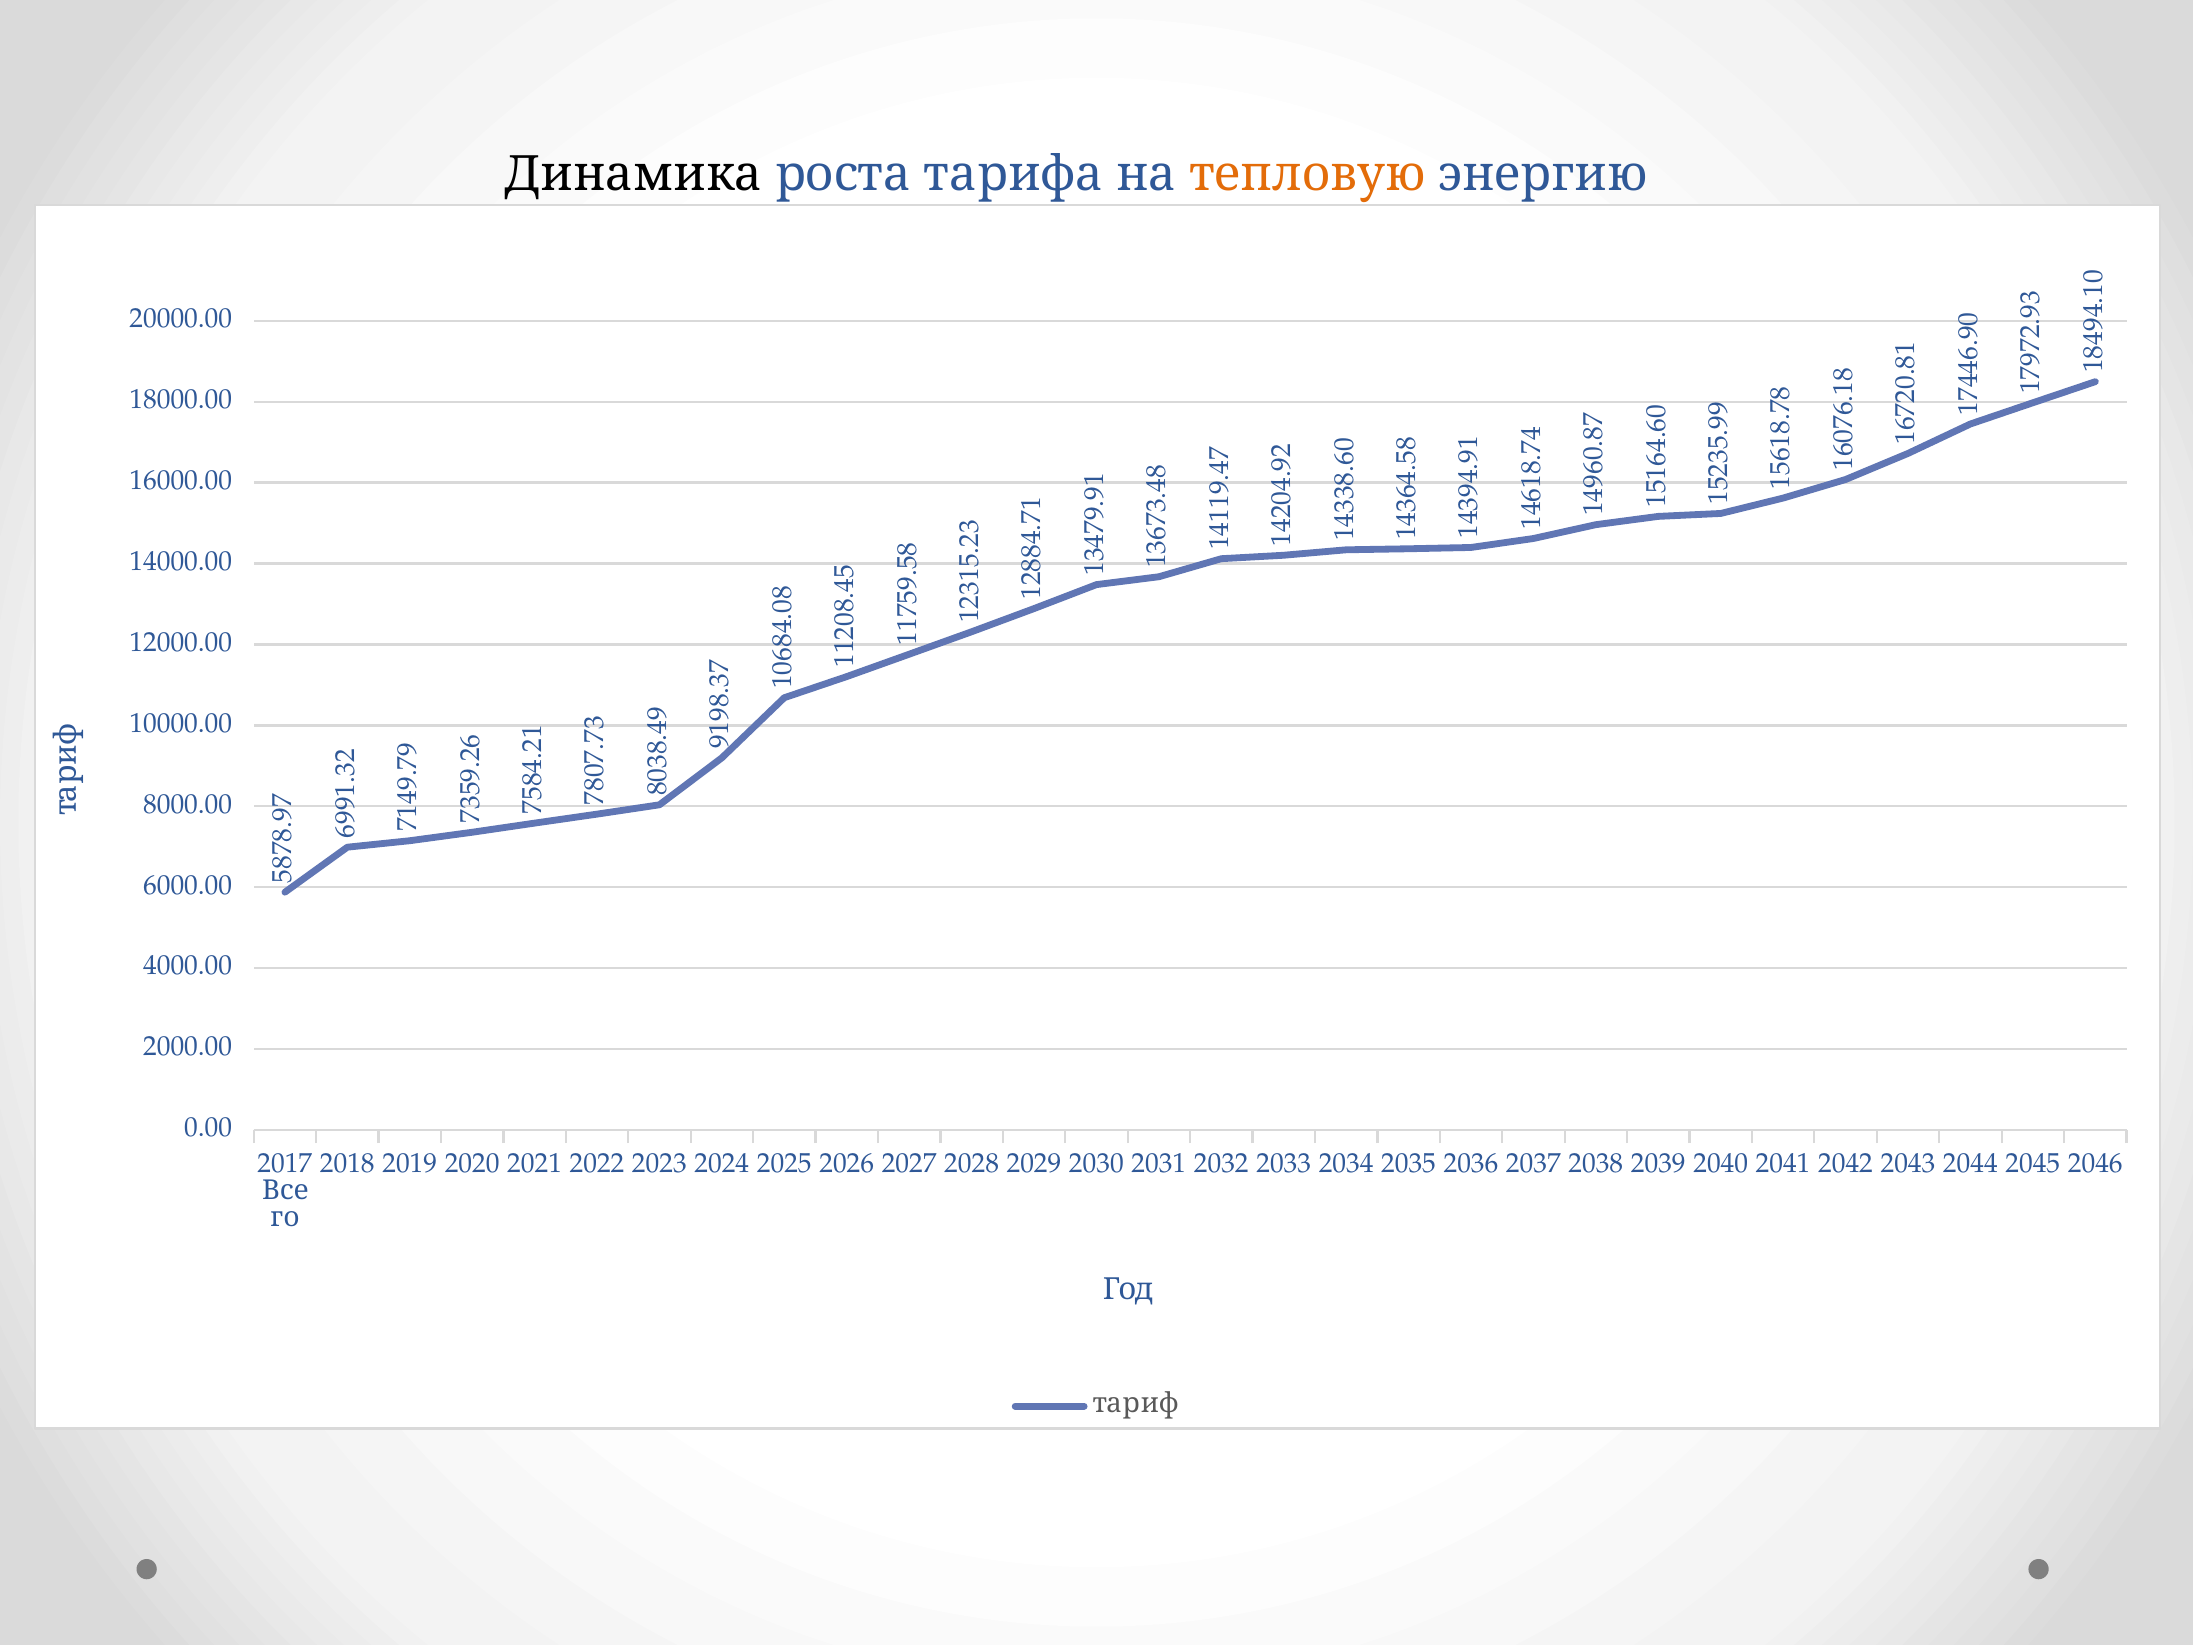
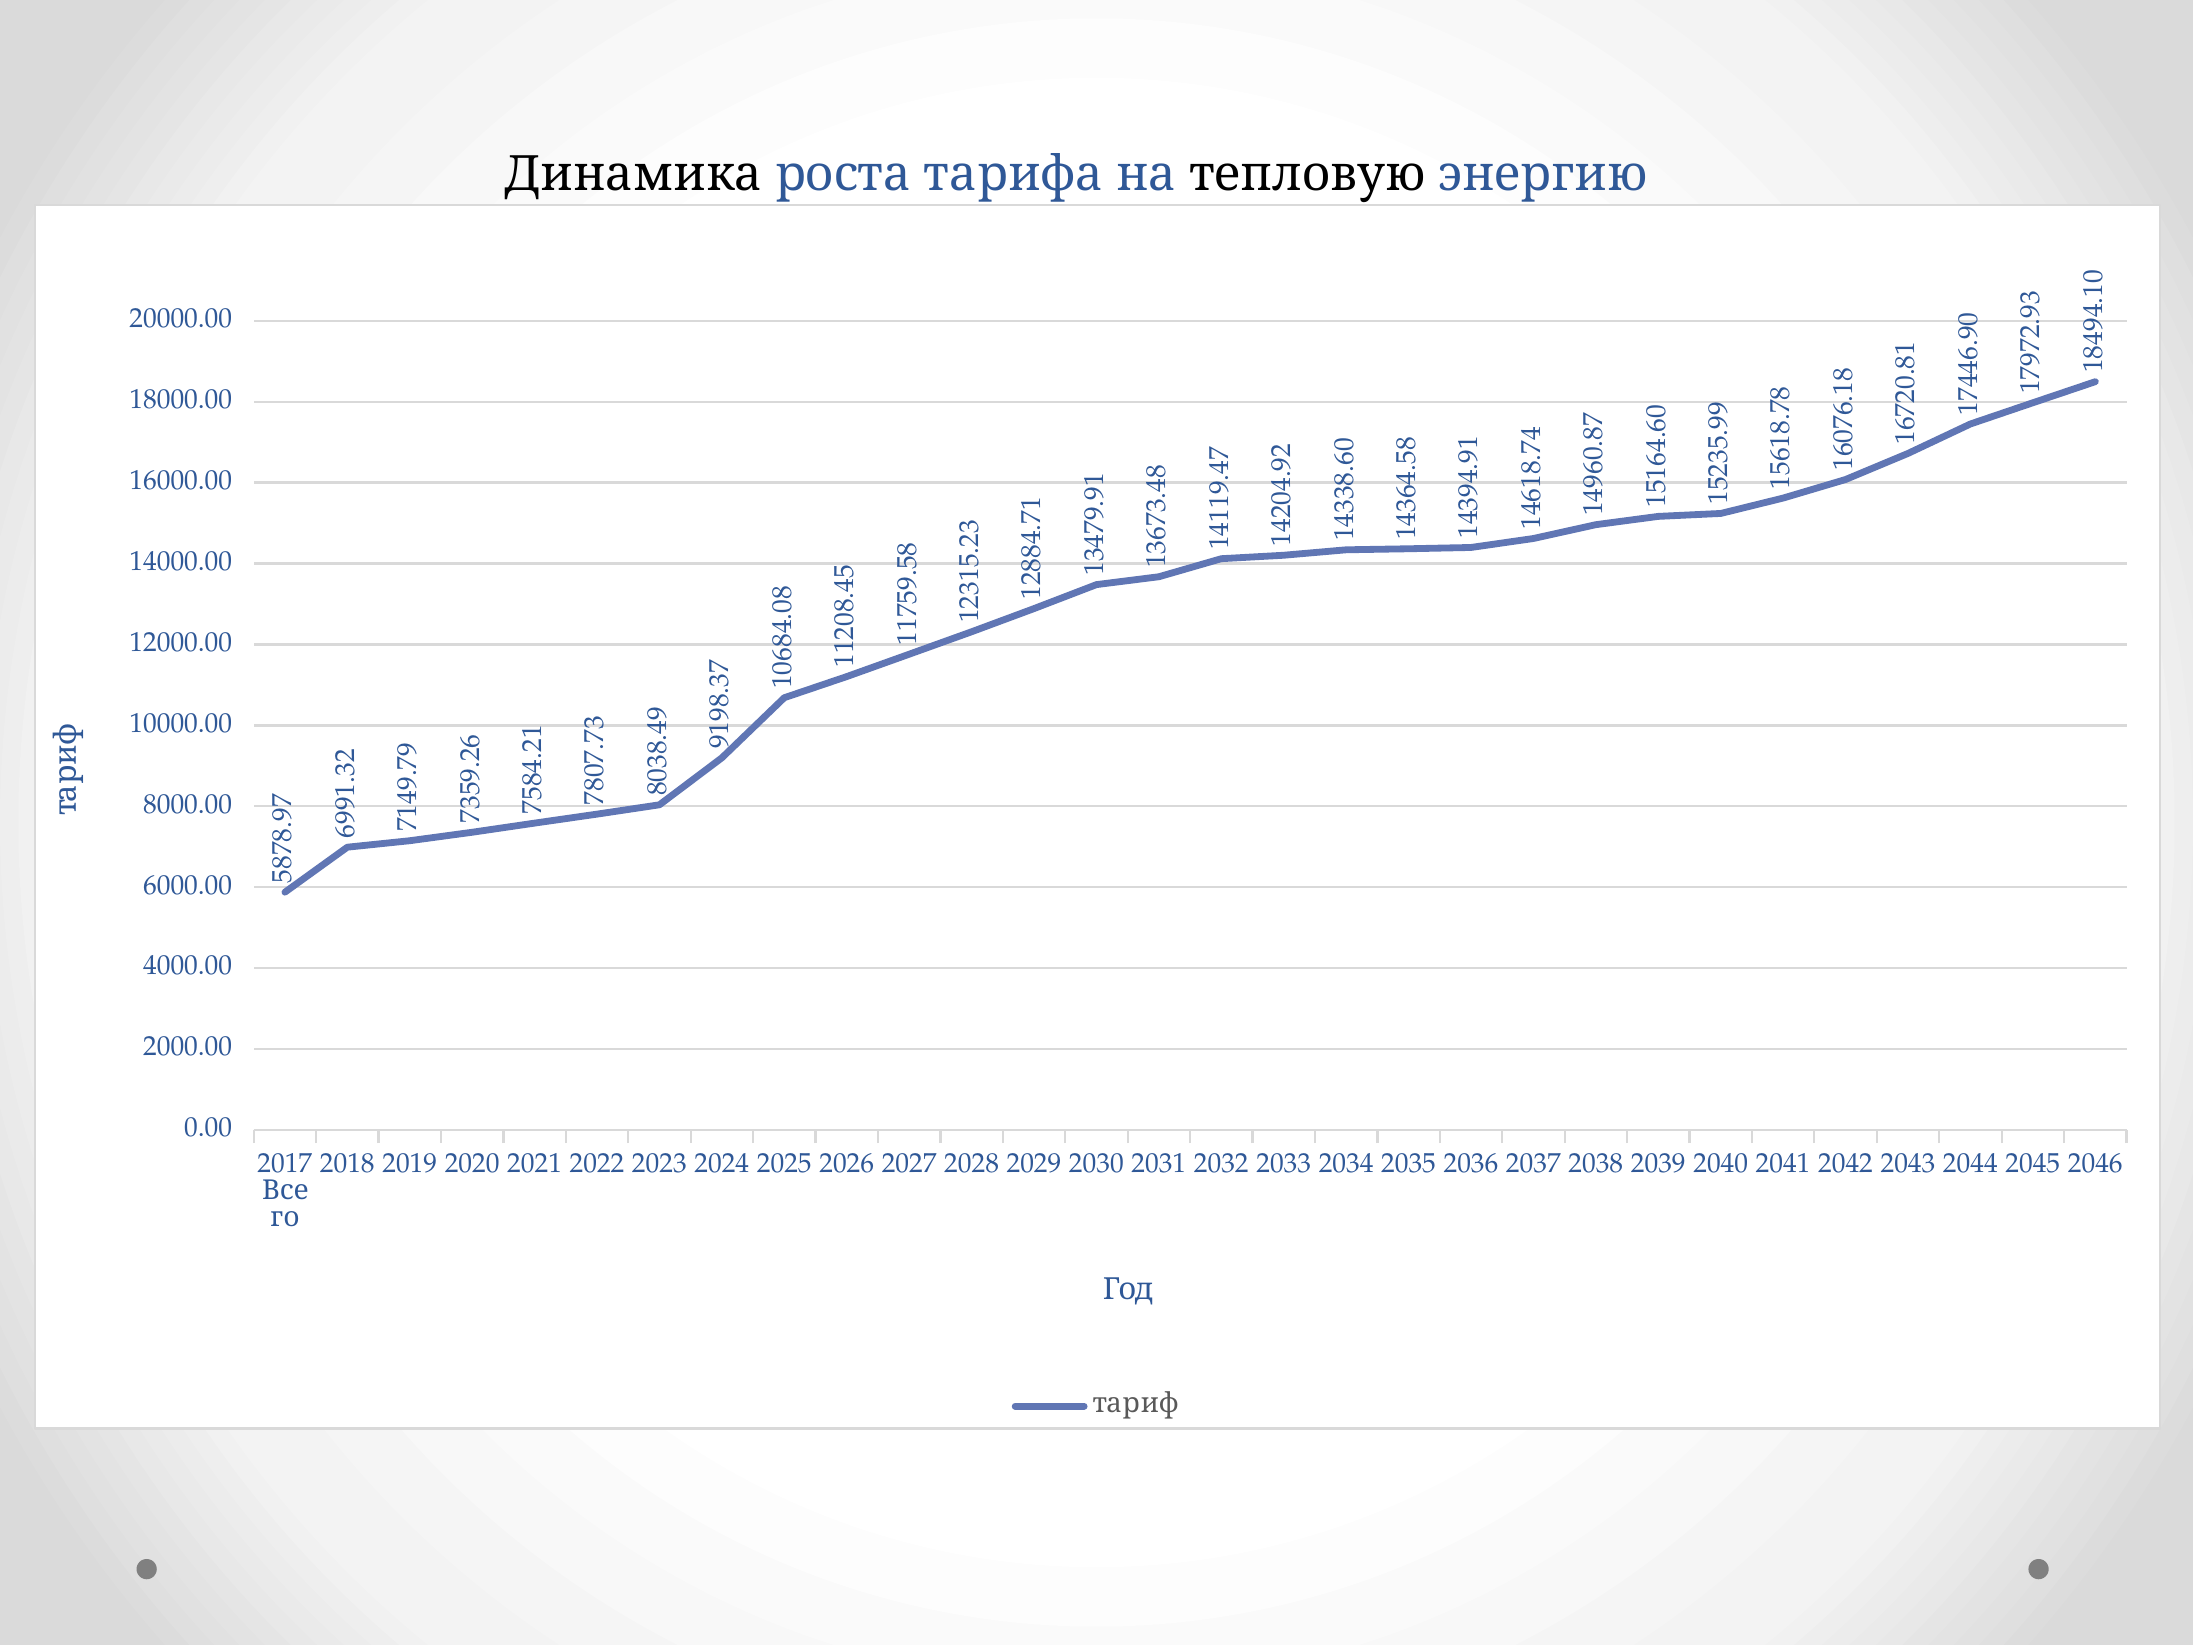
тепловую colour: orange -> black
